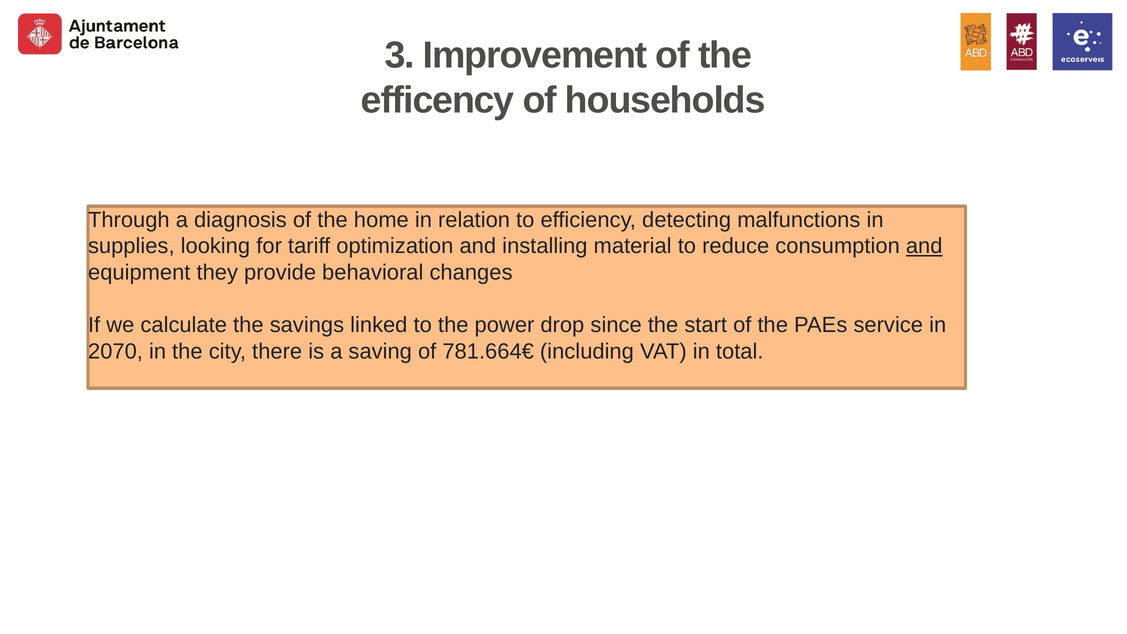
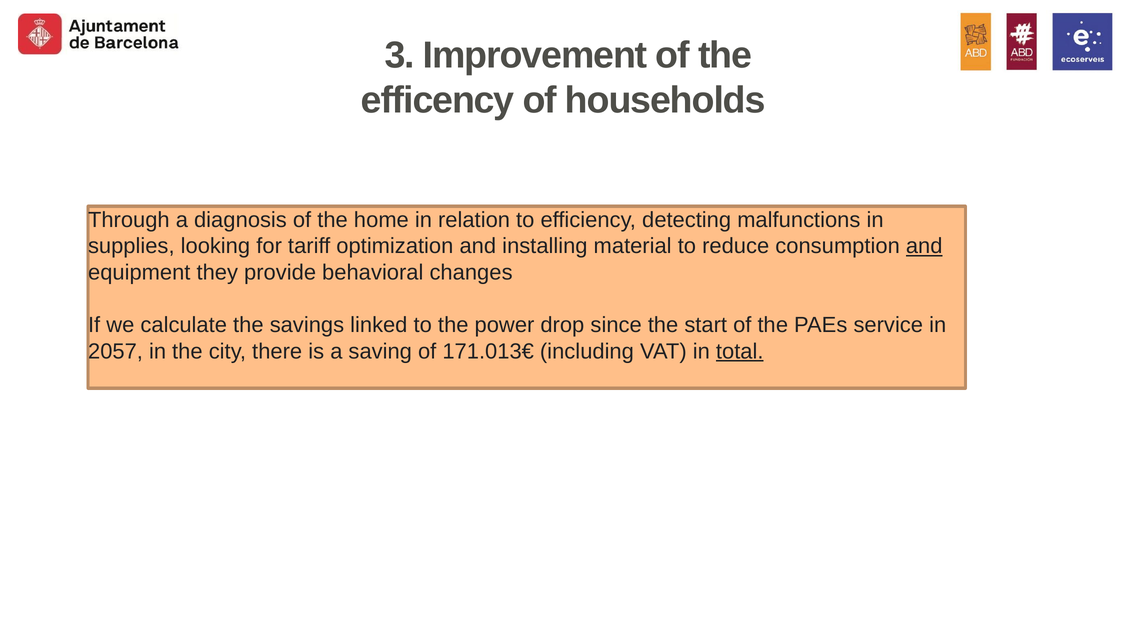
2070: 2070 -> 2057
781.664€: 781.664€ -> 171.013€
total underline: none -> present
